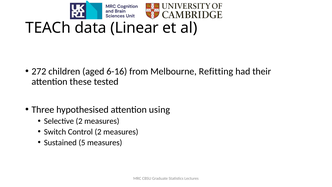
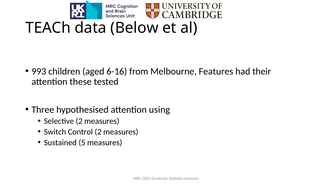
Linear: Linear -> Below
272: 272 -> 993
Refitting: Refitting -> Features
